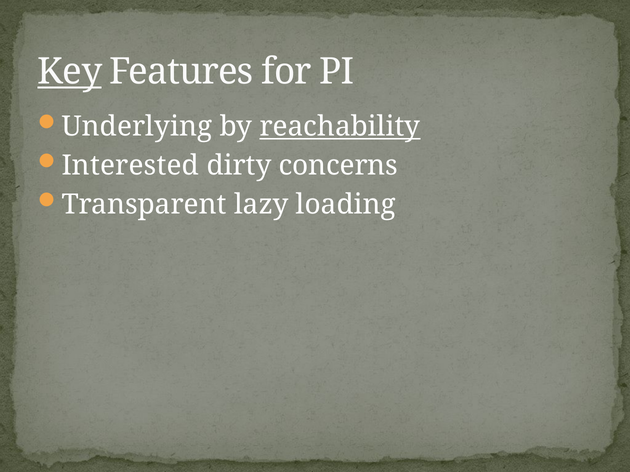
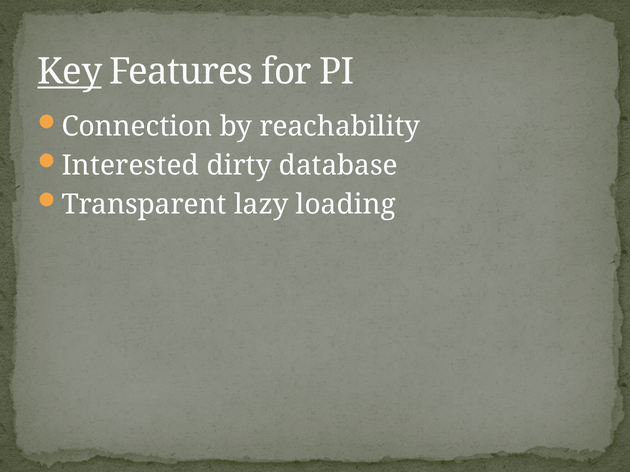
Underlying: Underlying -> Connection
reachability underline: present -> none
concerns: concerns -> database
